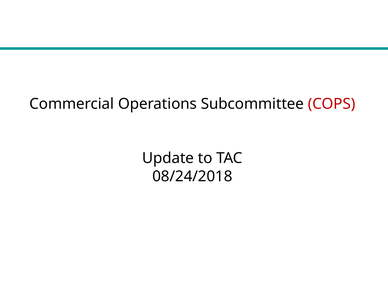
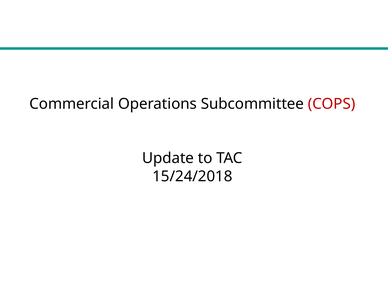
08/24/2018: 08/24/2018 -> 15/24/2018
